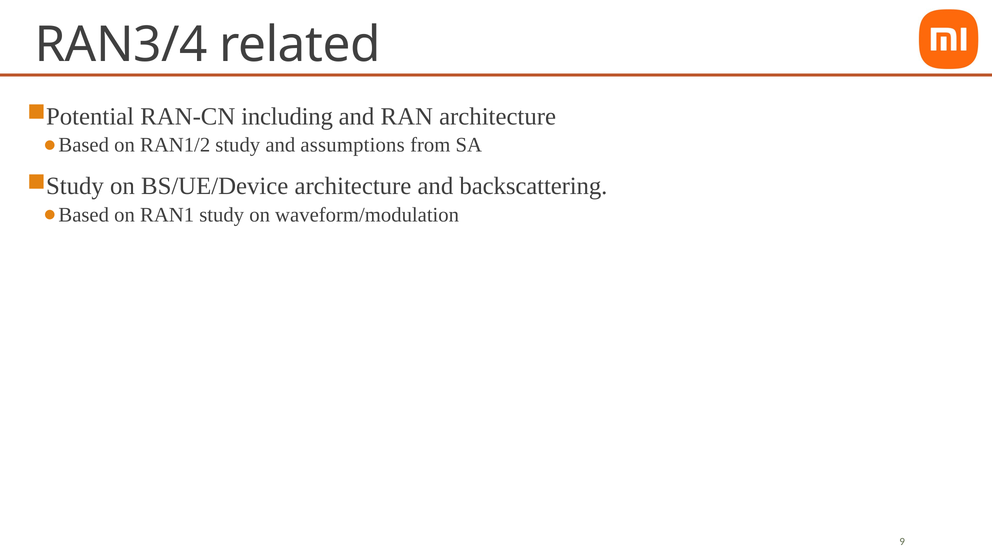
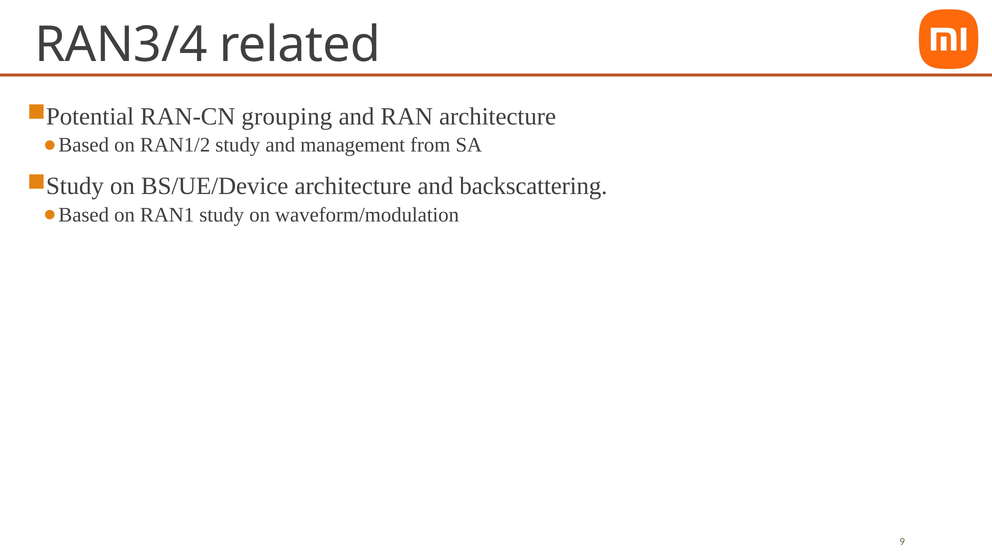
including: including -> grouping
assumptions: assumptions -> management
